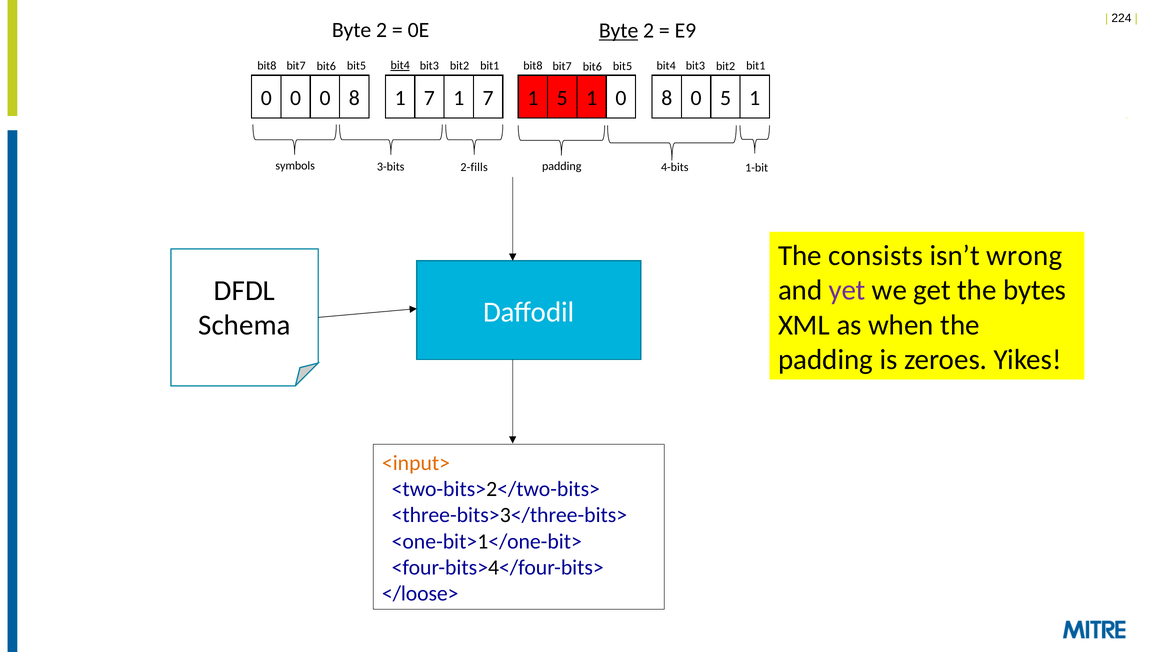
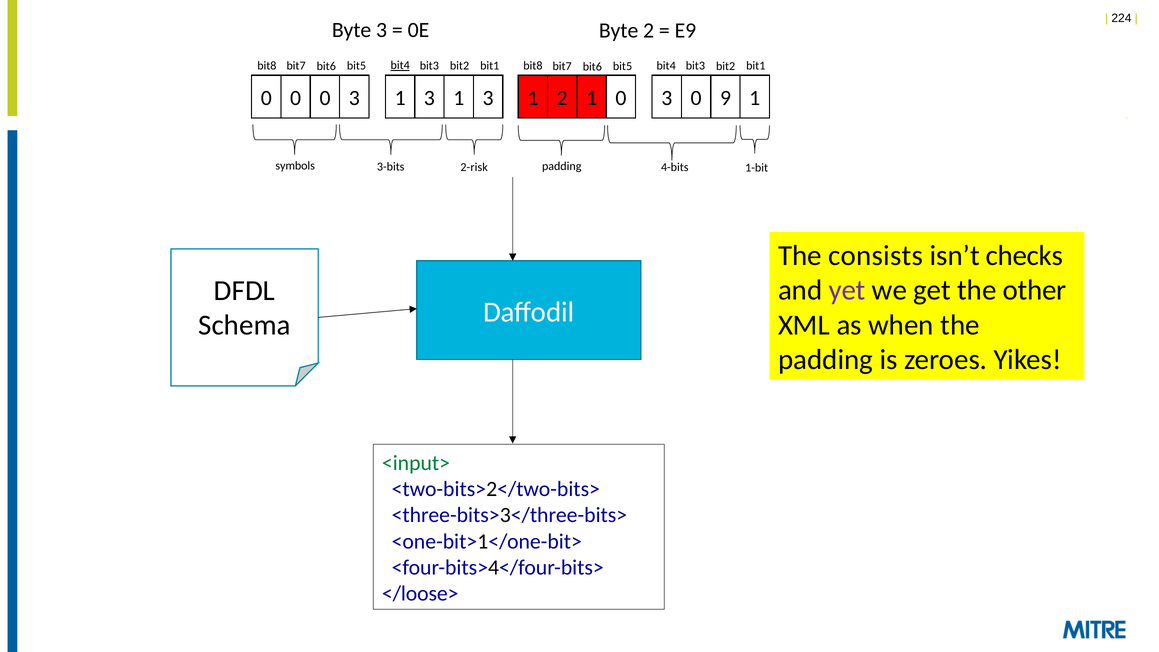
2 at (382, 30): 2 -> 3
Byte at (619, 31) underline: present -> none
0 0 8: 8 -> 3
7 at (429, 98): 7 -> 3
7 at (488, 98): 7 -> 3
1 5: 5 -> 2
1 0 8: 8 -> 3
0 5: 5 -> 9
2-fills: 2-fills -> 2-risk
wrong: wrong -> checks
bytes: bytes -> other
<input> colour: orange -> green
